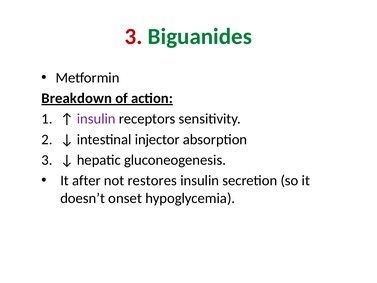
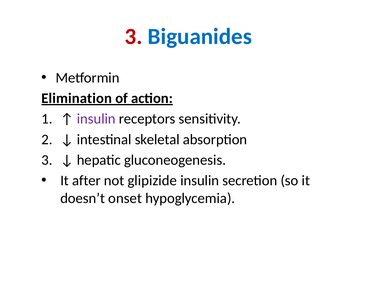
Biguanides colour: green -> blue
Breakdown: Breakdown -> Elimination
injector: injector -> skeletal
restores: restores -> glipizide
